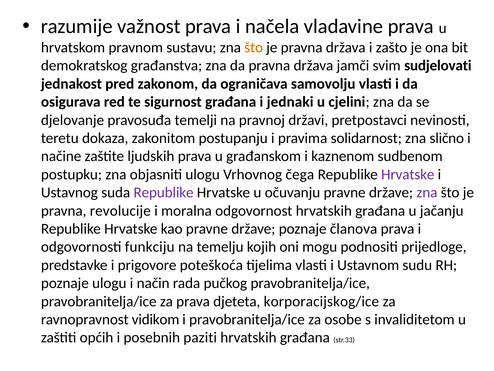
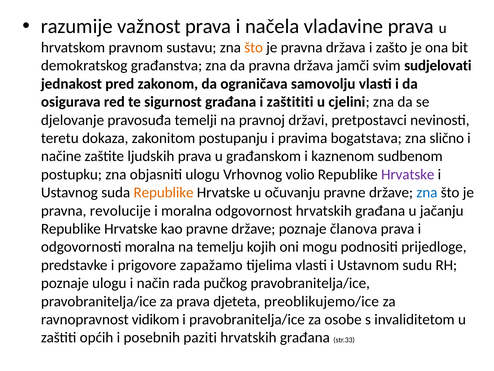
jednaki: jednaki -> zaštititi
solidarnost: solidarnost -> bogatstava
čega: čega -> volio
Republike at (164, 192) colour: purple -> orange
zna at (427, 192) colour: purple -> blue
odgovornosti funkciju: funkciju -> moralna
poteškoća: poteškoća -> zapažamo
korporacijskog/ice: korporacijskog/ice -> preoblikujemo/ice
